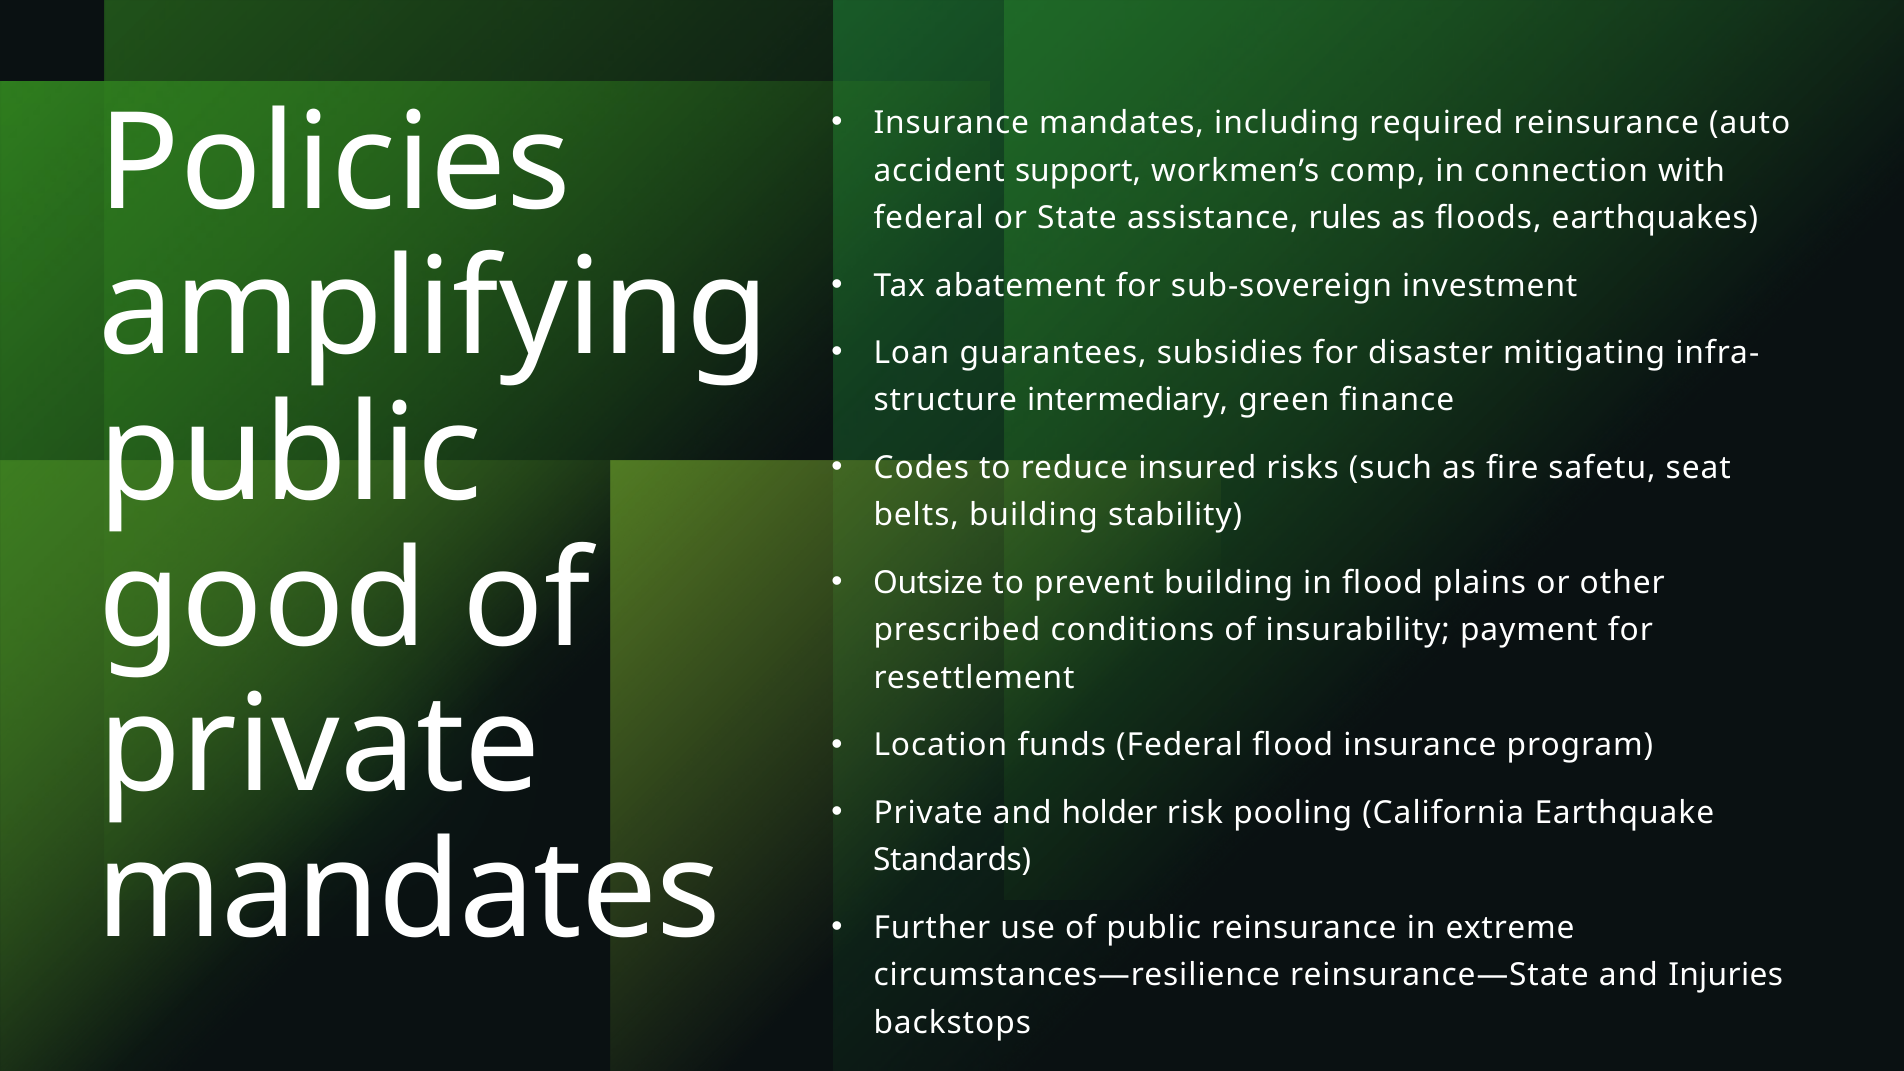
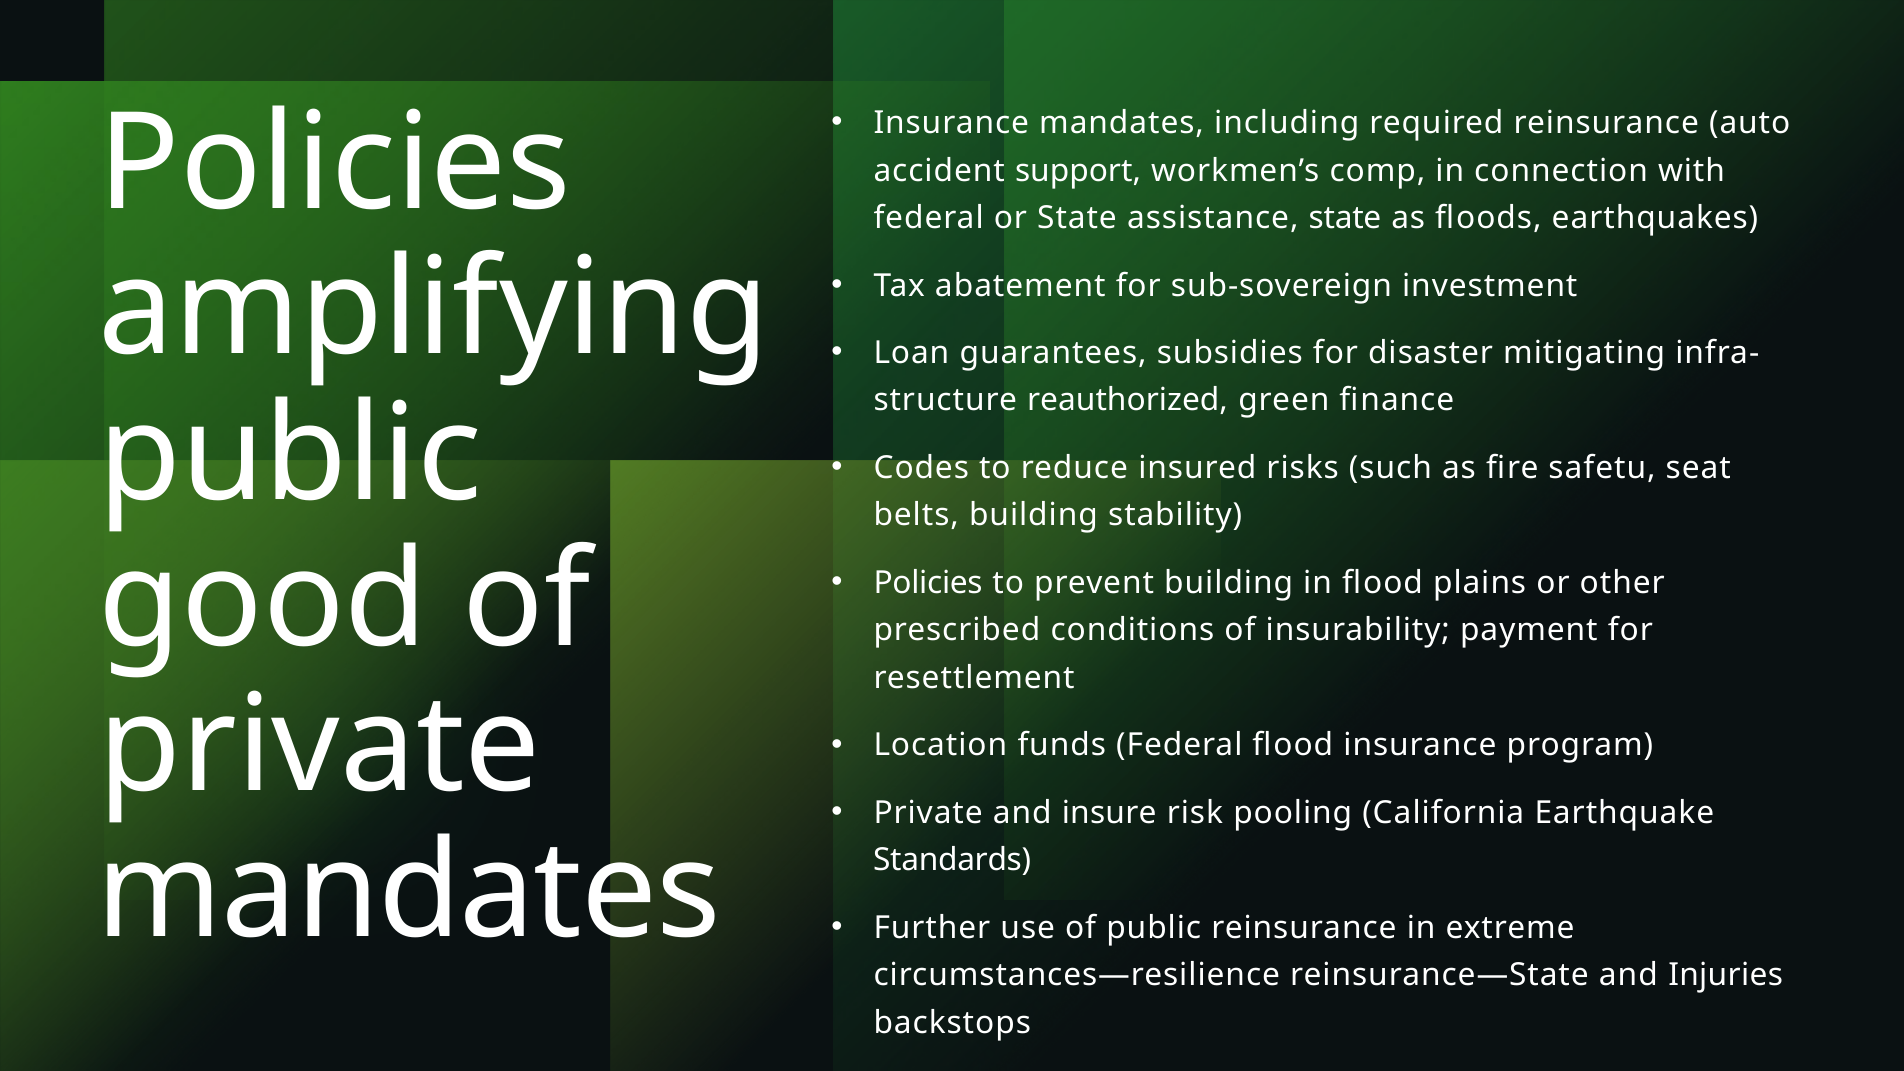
assistance rules: rules -> state
intermediary: intermediary -> reauthorized
Outsize at (928, 583): Outsize -> Policies
holder: holder -> insure
